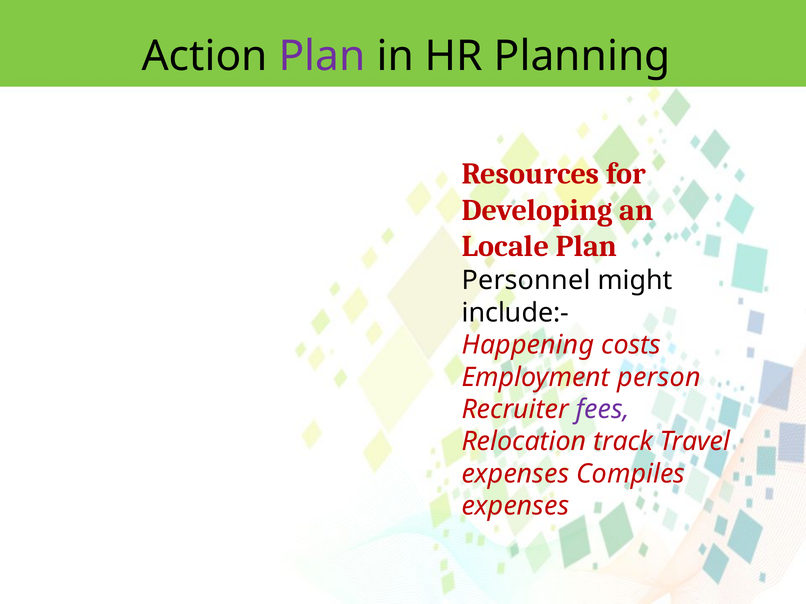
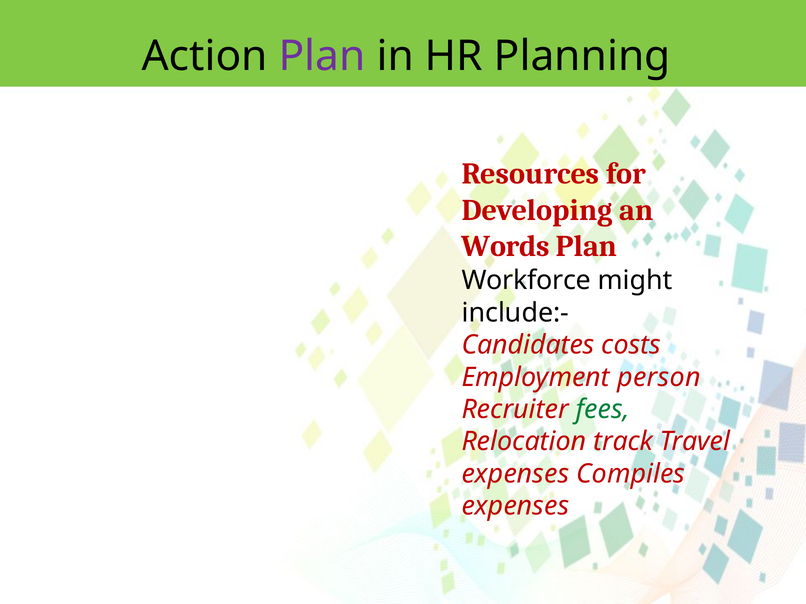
Locale: Locale -> Words
Personnel: Personnel -> Workforce
Happening: Happening -> Candidates
fees colour: purple -> green
